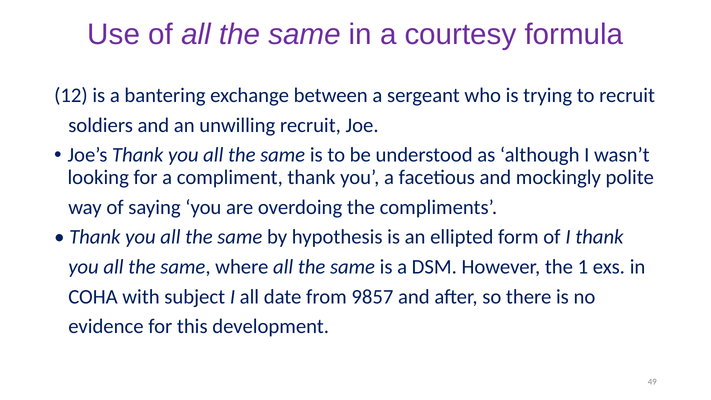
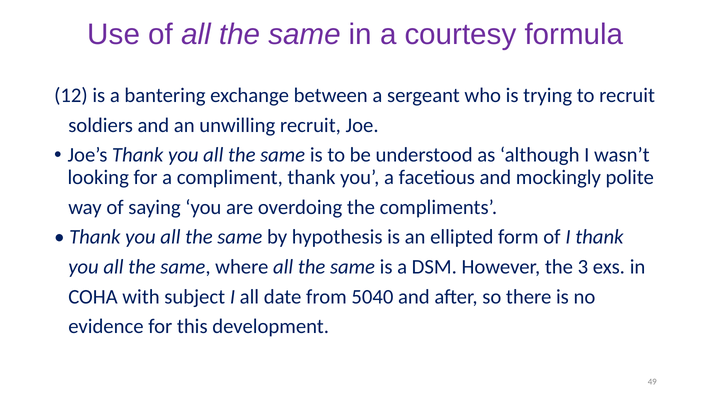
1: 1 -> 3
9857: 9857 -> 5040
